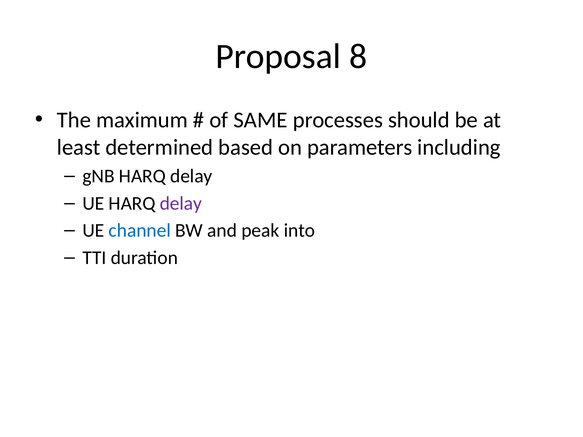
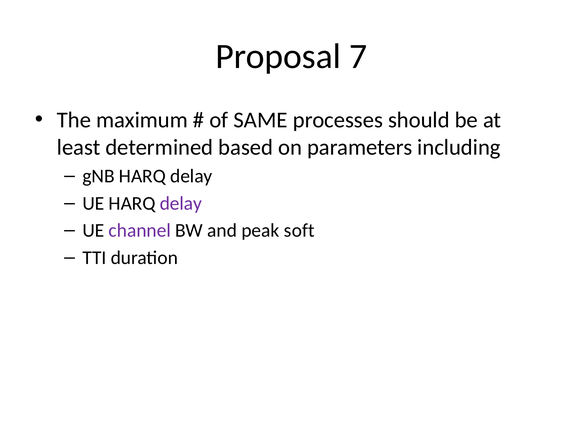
8: 8 -> 7
channel colour: blue -> purple
into: into -> soft
